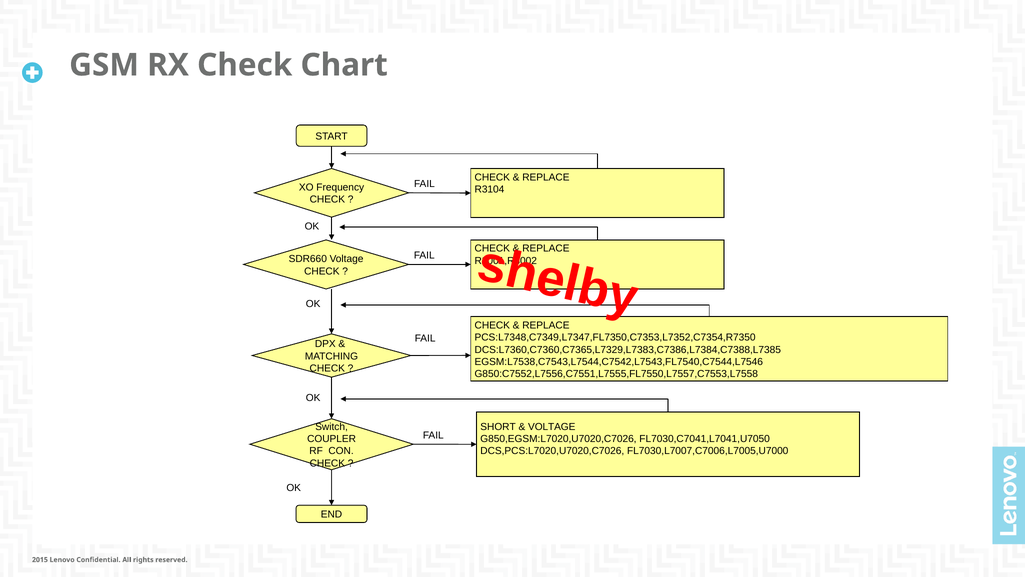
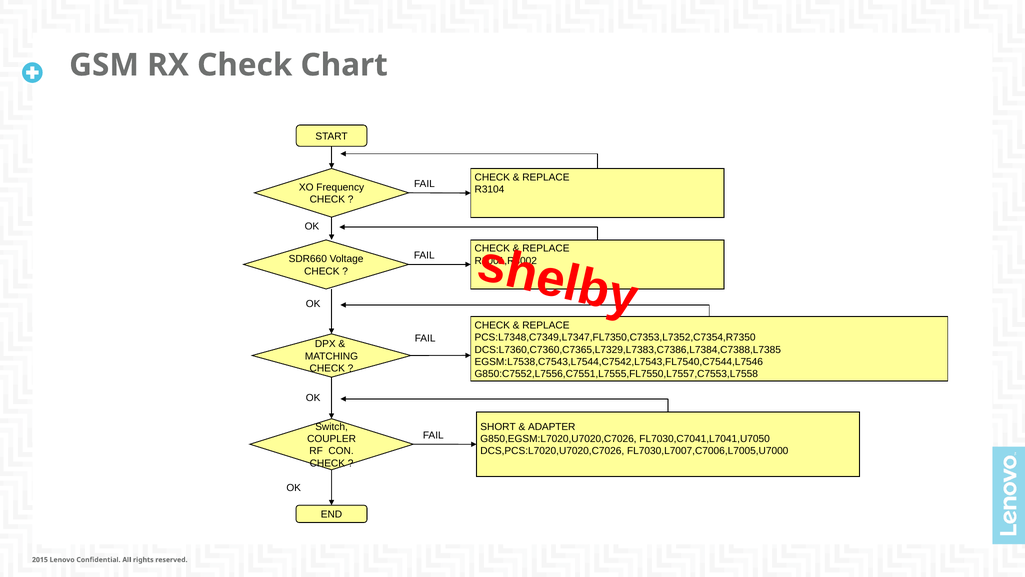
VOLTAGE at (552, 426): VOLTAGE -> ADAPTER
